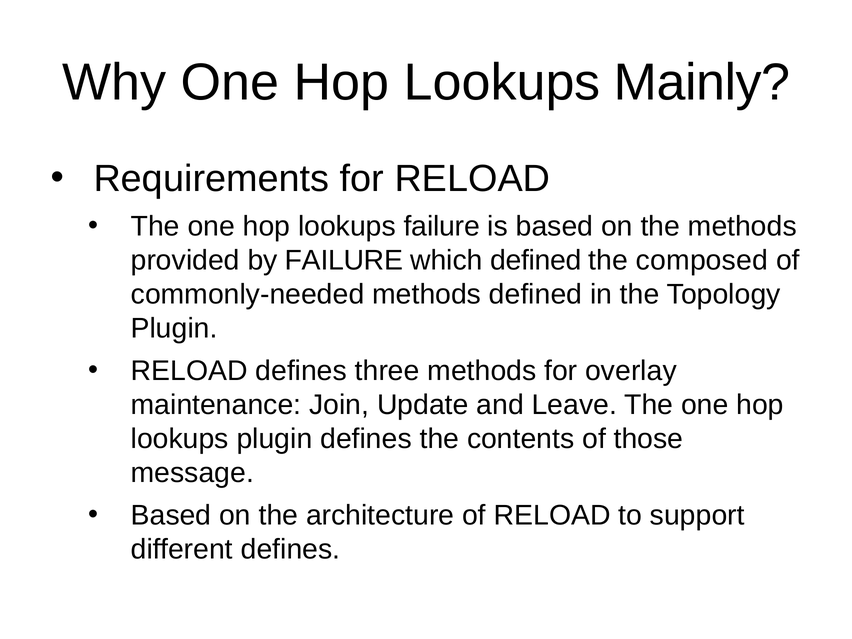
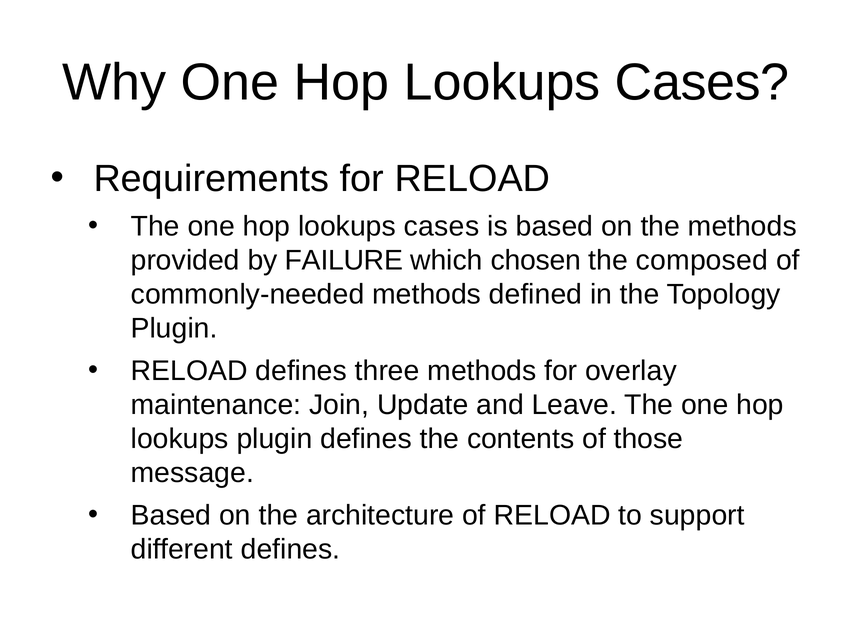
Mainly at (702, 82): Mainly -> Cases
failure at (442, 226): failure -> cases
which defined: defined -> chosen
